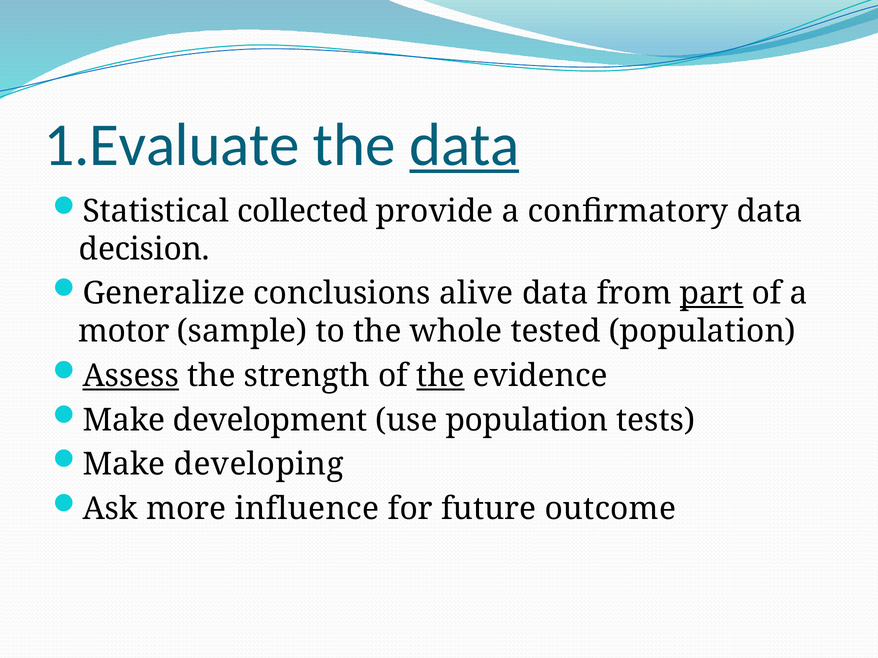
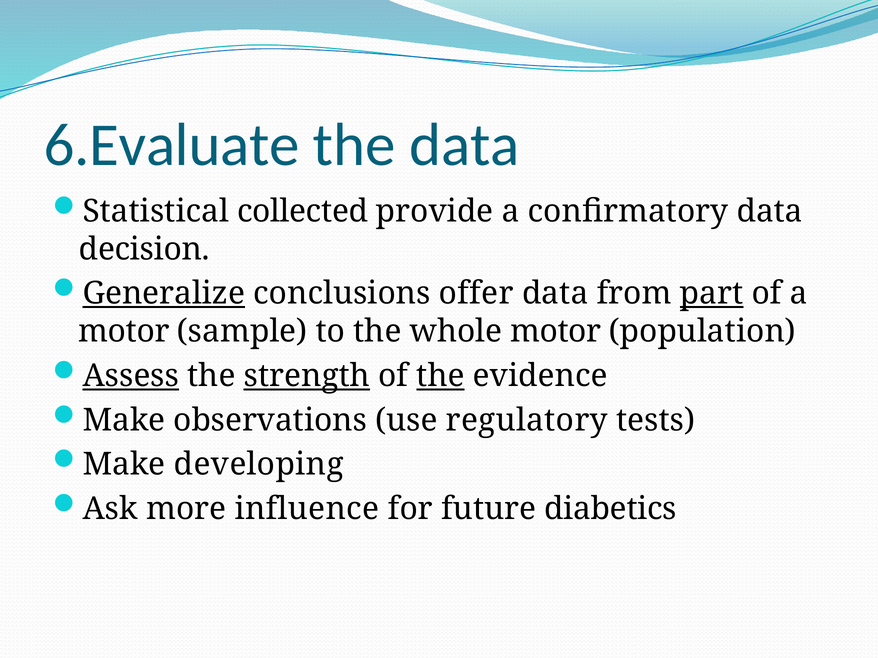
1.Evaluate: 1.Evaluate -> 6.Evaluate
data at (464, 145) underline: present -> none
Generalize underline: none -> present
alive: alive -> offer
whole tested: tested -> motor
strength underline: none -> present
development: development -> observations
use population: population -> regulatory
outcome: outcome -> diabetics
